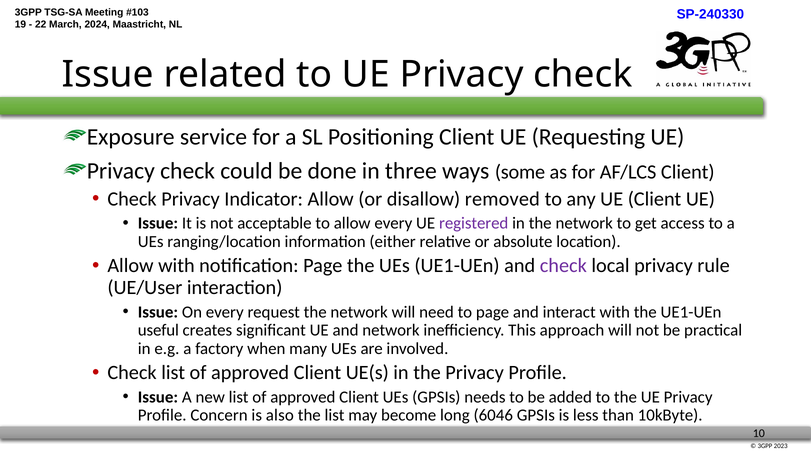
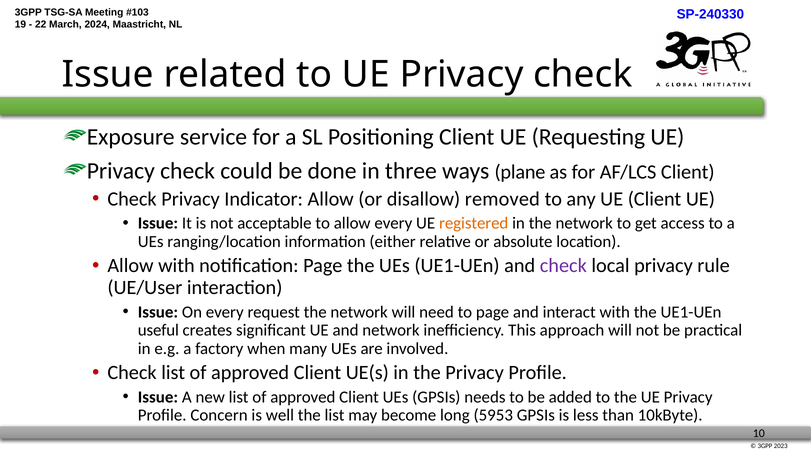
some: some -> plane
registered colour: purple -> orange
also: also -> well
6046: 6046 -> 5953
